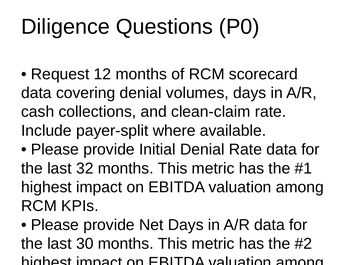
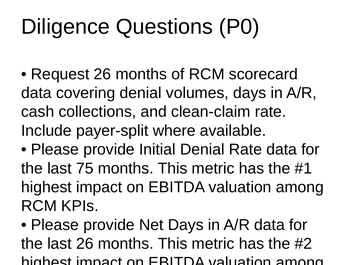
Request 12: 12 -> 26
32: 32 -> 75
last 30: 30 -> 26
